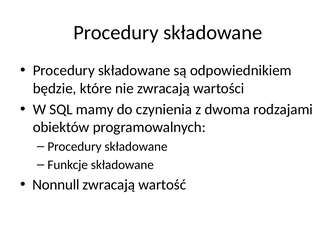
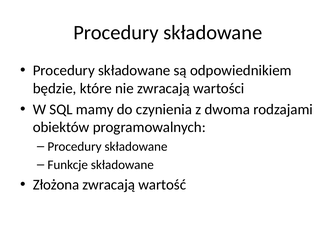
Nonnull: Nonnull -> Złożona
